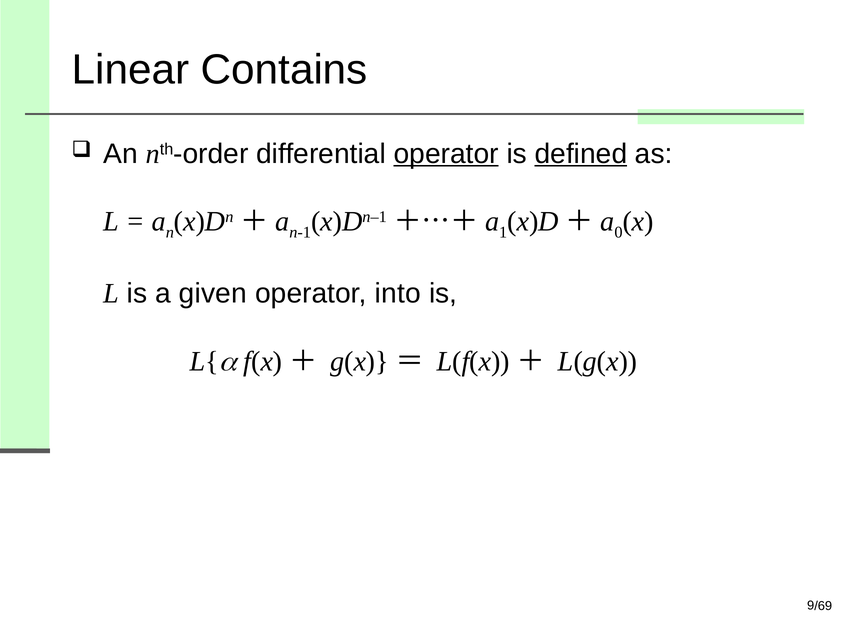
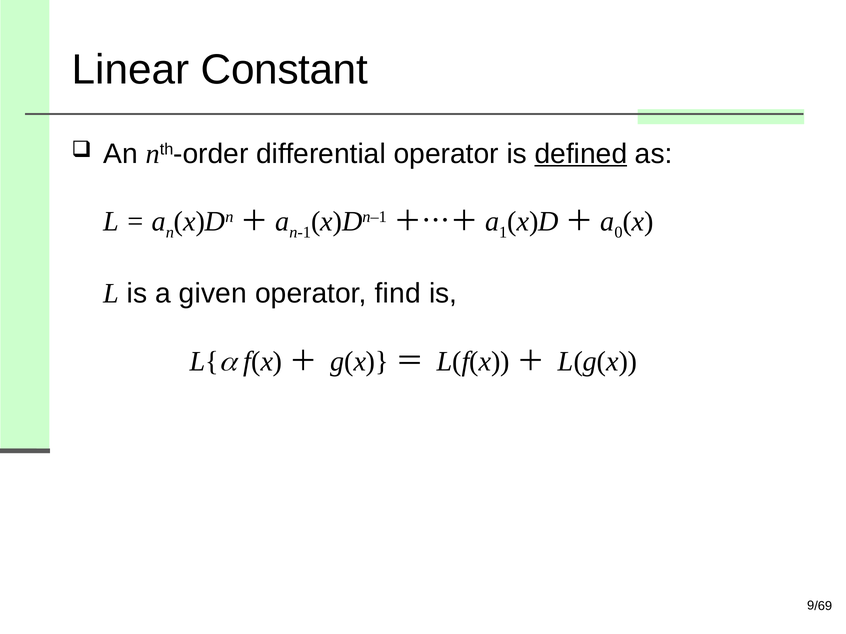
Contains: Contains -> Constant
operator at (446, 154) underline: present -> none
into: into -> find
